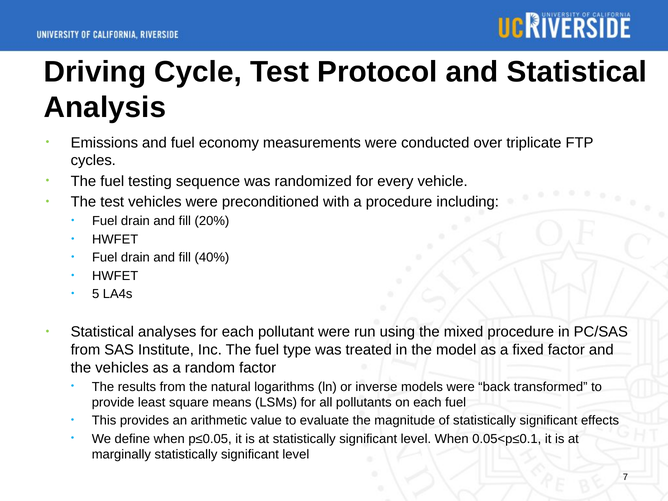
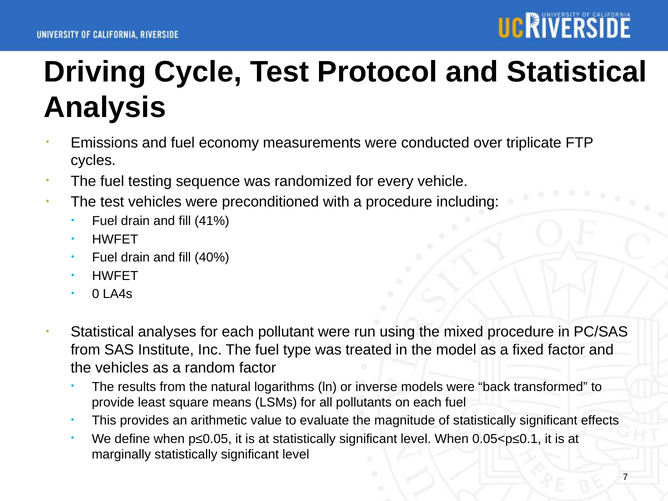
20%: 20% -> 41%
5: 5 -> 0
